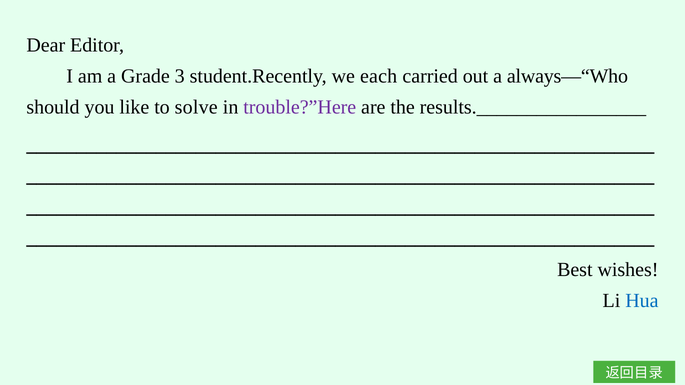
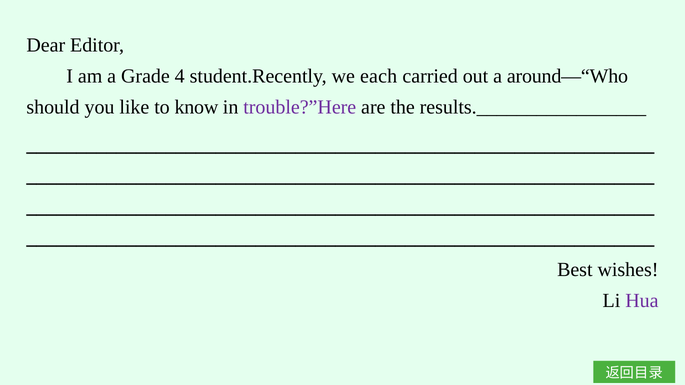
3: 3 -> 4
always—“Who: always—“Who -> around—“Who
solve: solve -> know
Hua colour: blue -> purple
